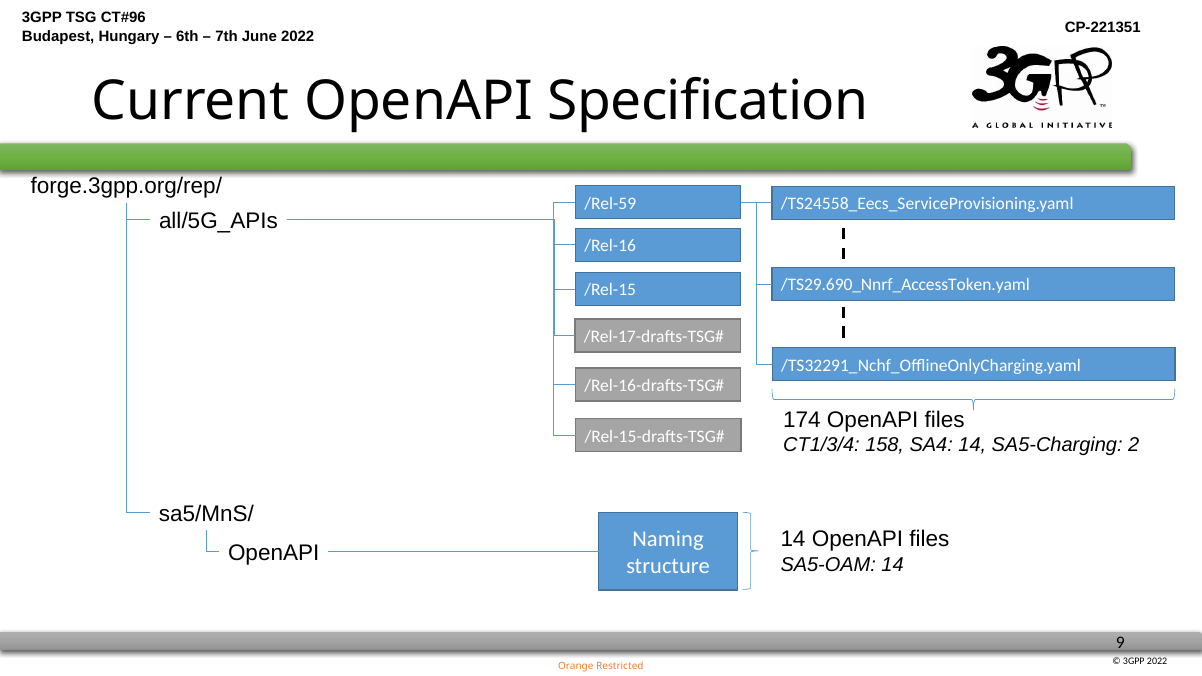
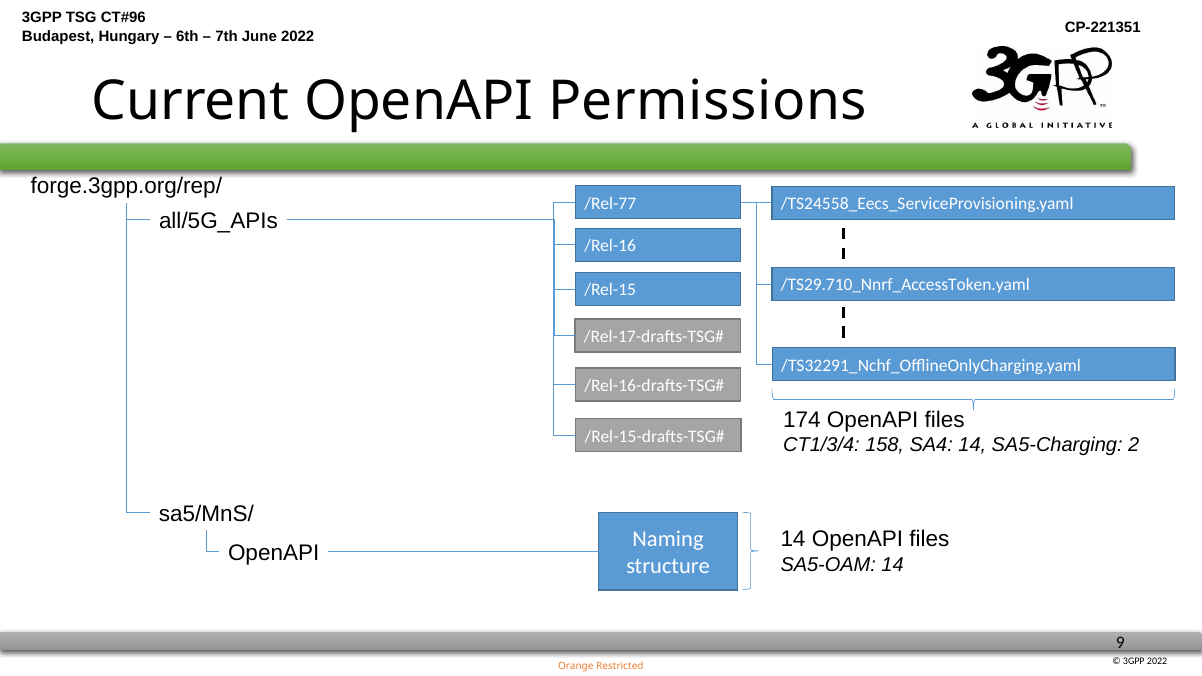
Specification: Specification -> Permissions
/Rel-59: /Rel-59 -> /Rel-77
/TS29.690_Nnrf_AccessToken.yaml: /TS29.690_Nnrf_AccessToken.yaml -> /TS29.710_Nnrf_AccessToken.yaml
